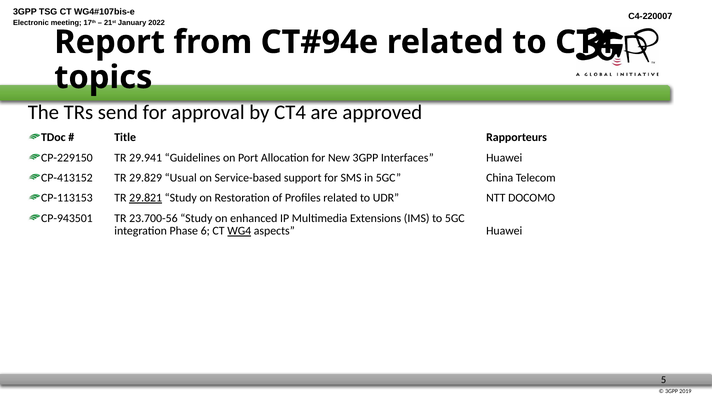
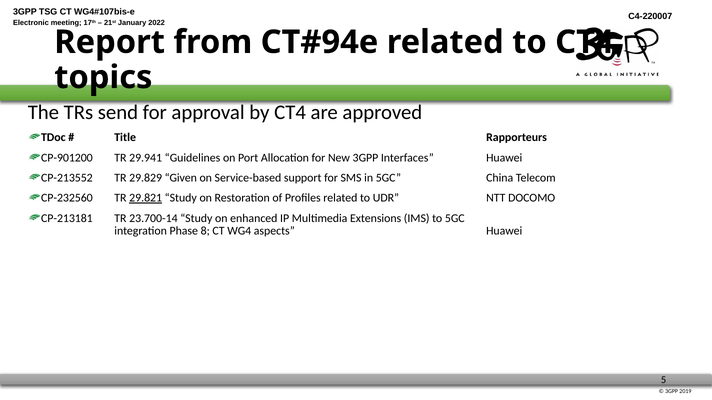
CP-229150: CP-229150 -> CP-901200
CP-413152: CP-413152 -> CP-213552
Usual: Usual -> Given
CP-113153: CP-113153 -> CP-232560
CP-943501: CP-943501 -> CP-213181
23.700-56: 23.700-56 -> 23.700-14
6: 6 -> 8
WG4 underline: present -> none
